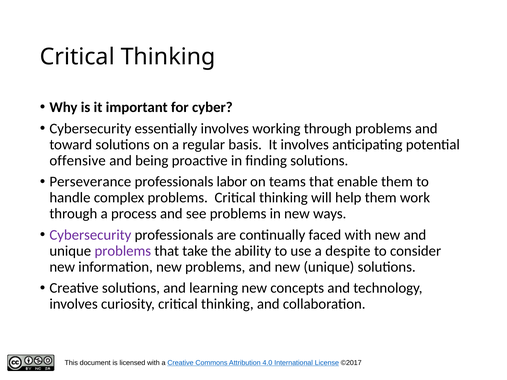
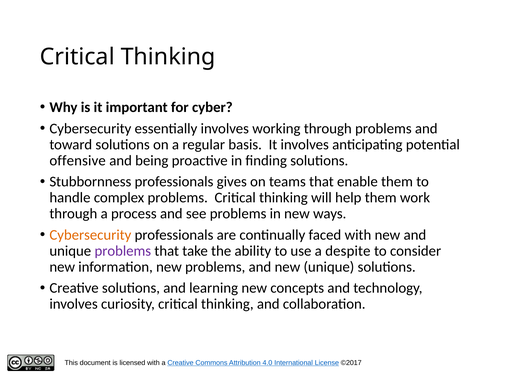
Perseverance: Perseverance -> Stubbornness
labor: labor -> gives
Cybersecurity at (90, 235) colour: purple -> orange
